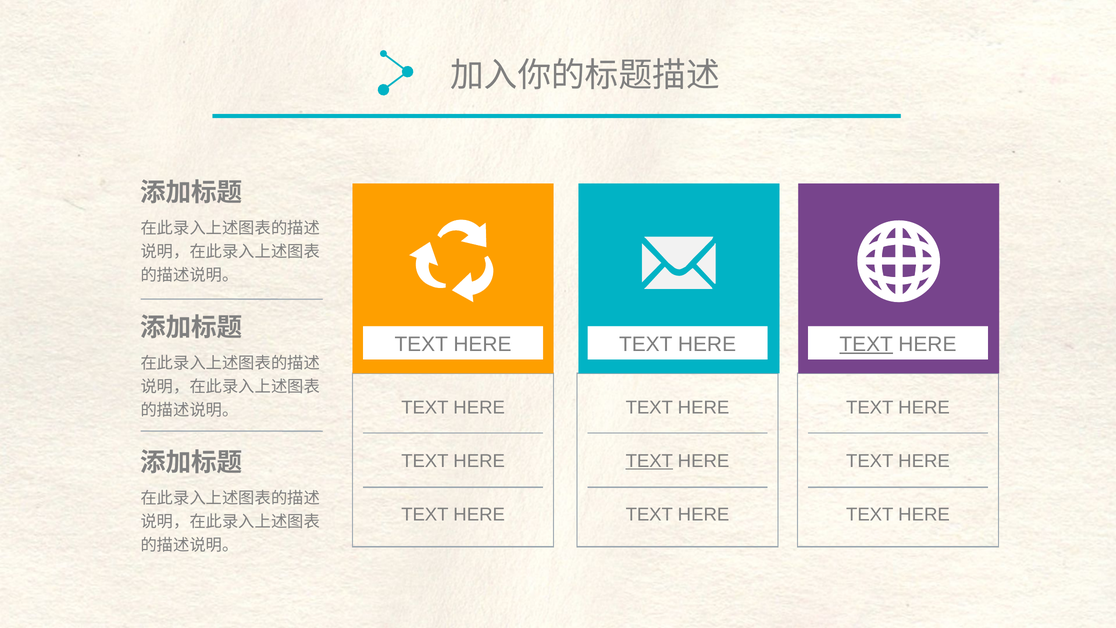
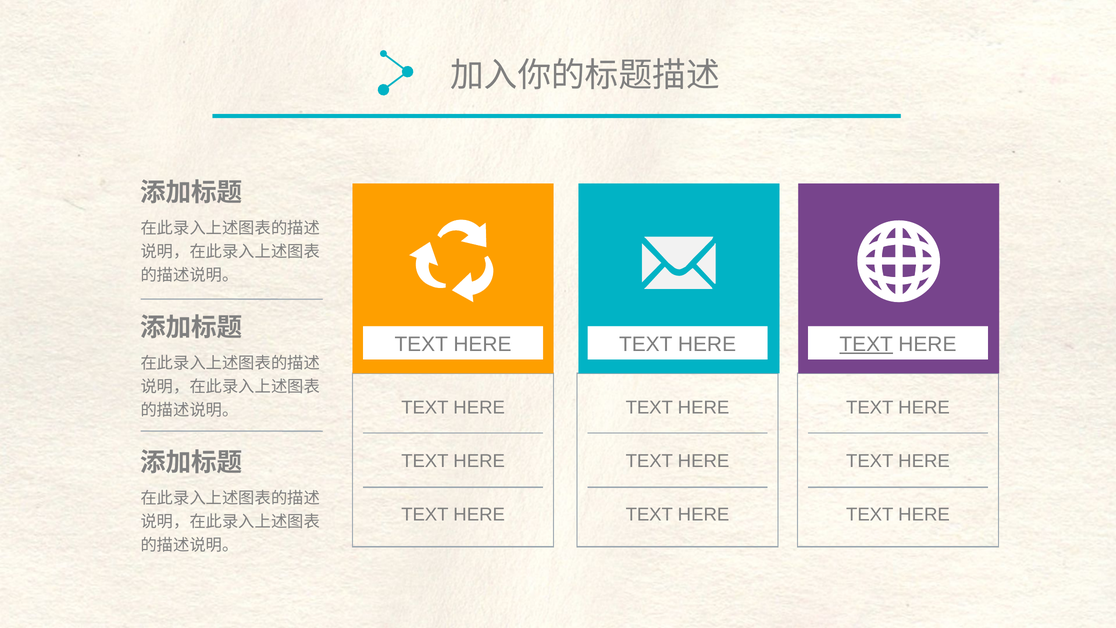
TEXT at (649, 461) underline: present -> none
